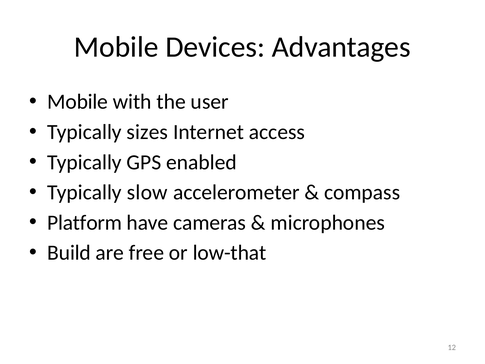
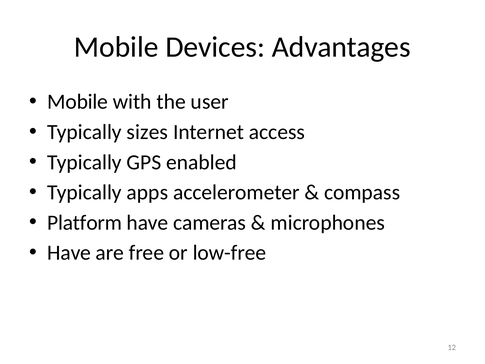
slow: slow -> apps
Build at (69, 253): Build -> Have
low-that: low-that -> low-free
